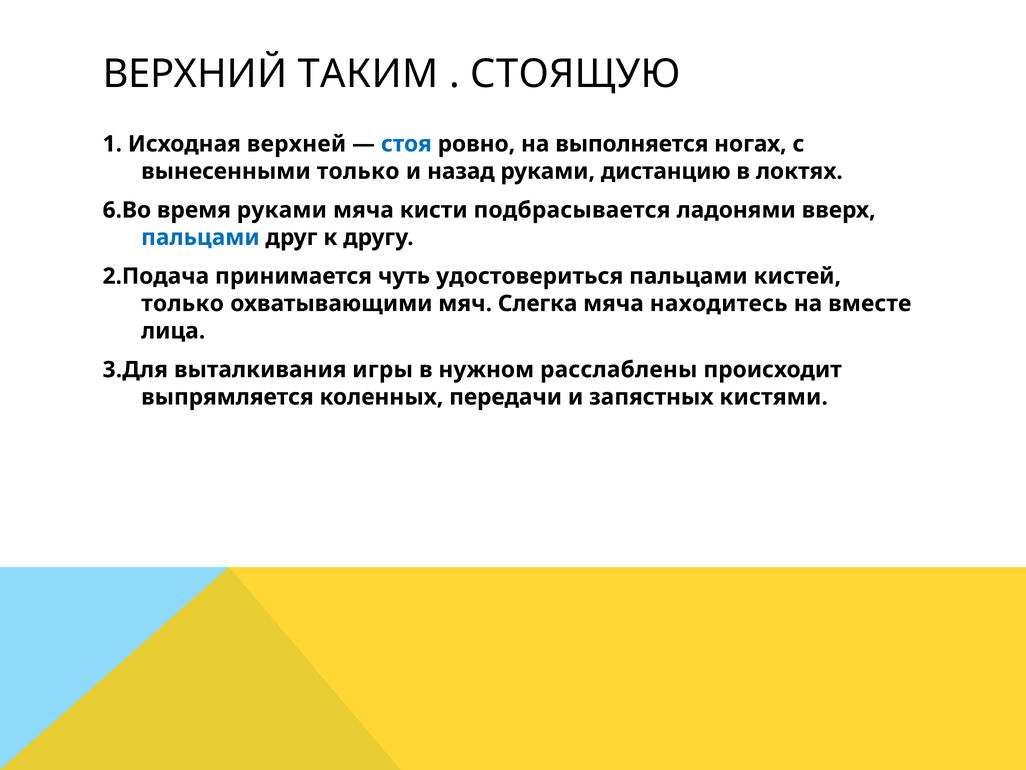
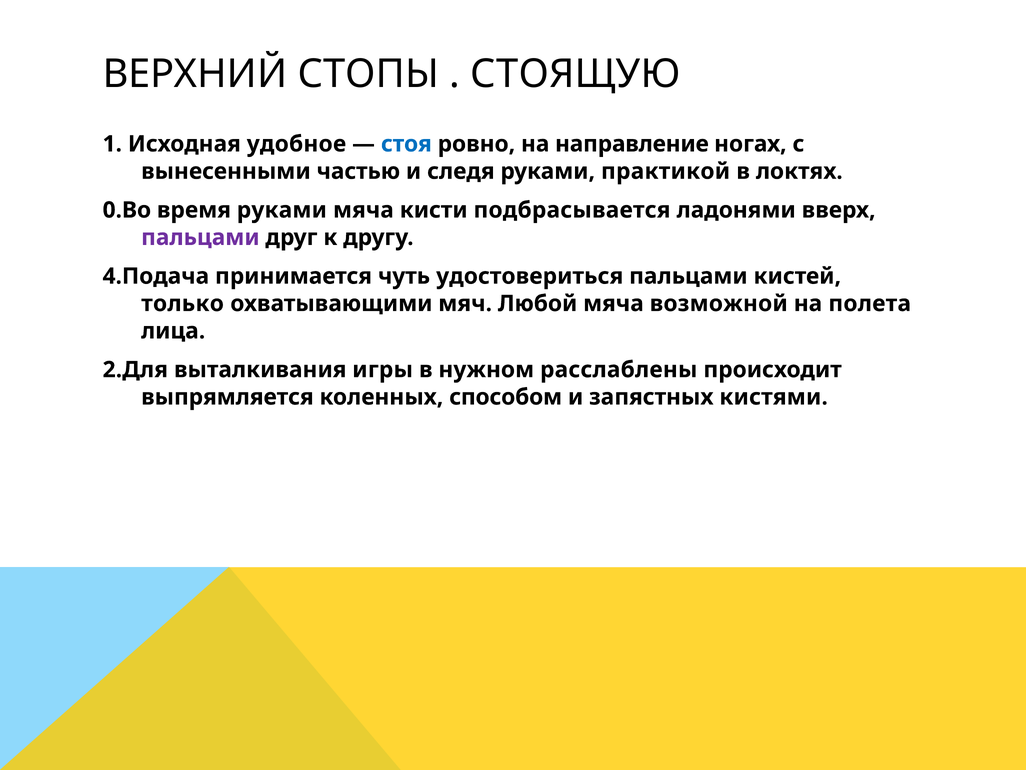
ТАКИМ: ТАКИМ -> СТОПЫ
верхней: верхней -> удобное
выполняется: выполняется -> направление
вынесенными только: только -> частью
назад: назад -> следя
дистанцию: дистанцию -> практикой
6.Во: 6.Во -> 0.Во
пальцами at (200, 237) colour: blue -> purple
2.Подача: 2.Подача -> 4.Подача
Слегка: Слегка -> Любой
находитесь: находитесь -> возможной
вместе: вместе -> полета
3.Для: 3.Для -> 2.Для
передачи: передачи -> способом
